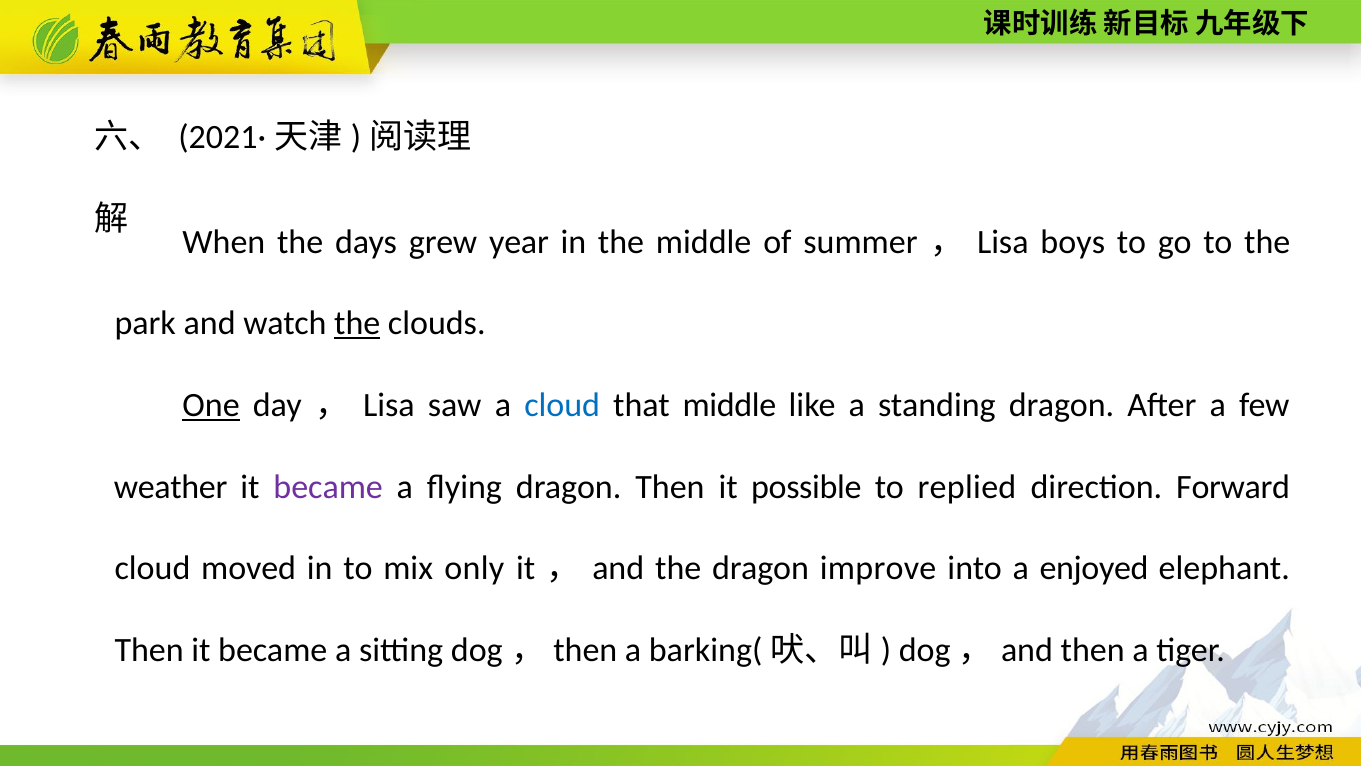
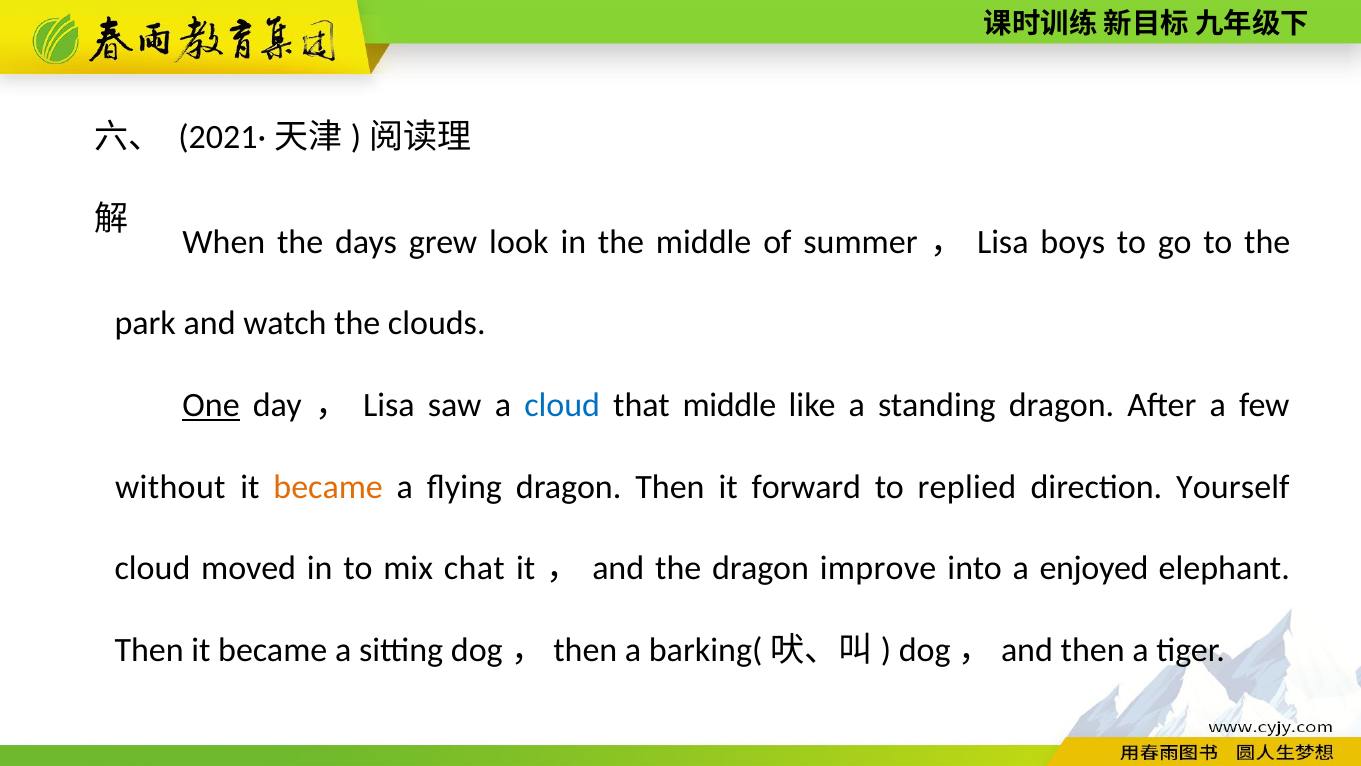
year: year -> look
the at (357, 323) underline: present -> none
weather: weather -> without
became at (328, 487) colour: purple -> orange
possible: possible -> forward
Forward: Forward -> Yourself
only: only -> chat
